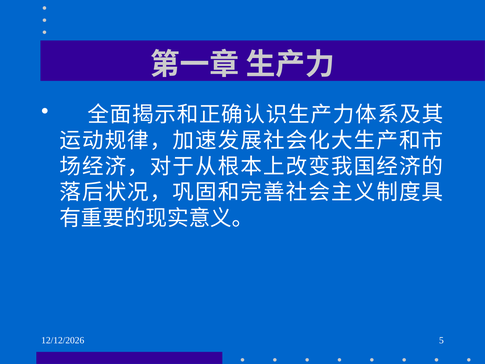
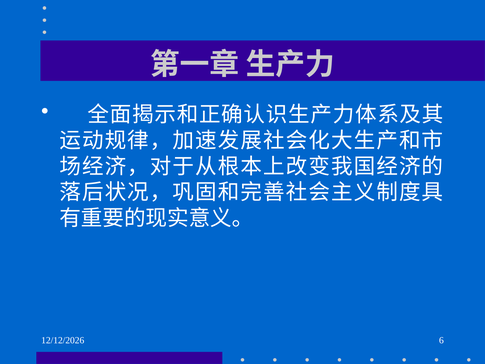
5: 5 -> 6
